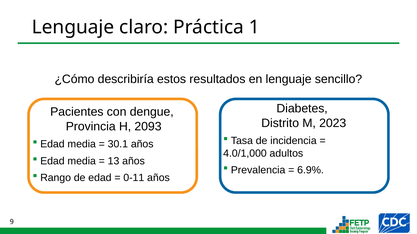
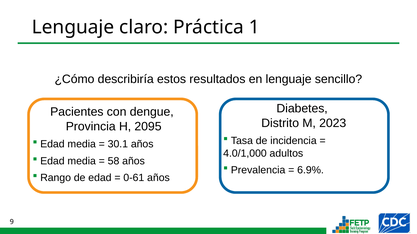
2093: 2093 -> 2095
13: 13 -> 58
0-11: 0-11 -> 0-61
